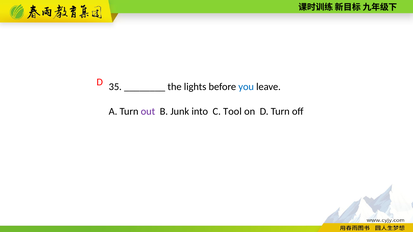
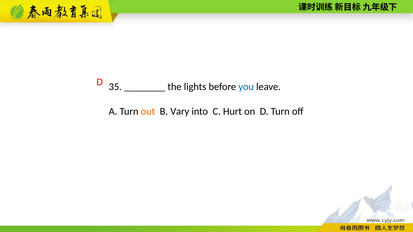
out colour: purple -> orange
Junk: Junk -> Vary
Tool: Tool -> Hurt
